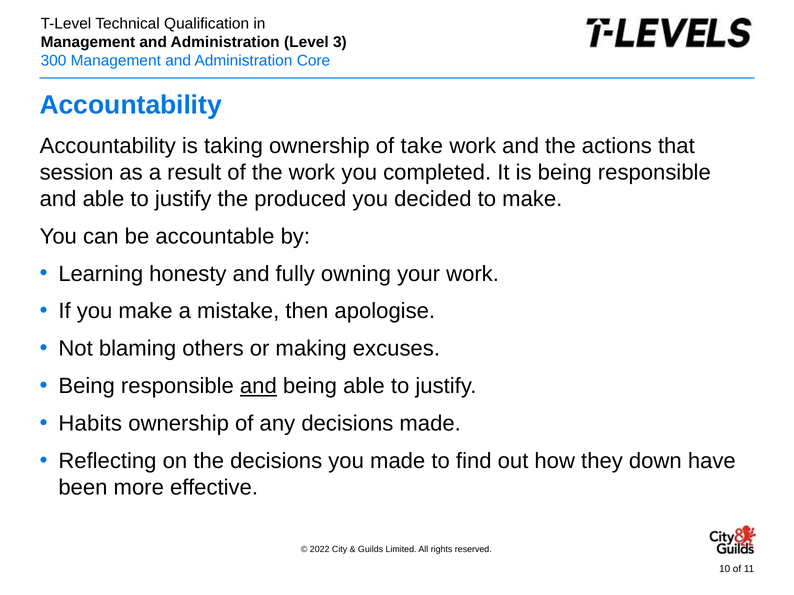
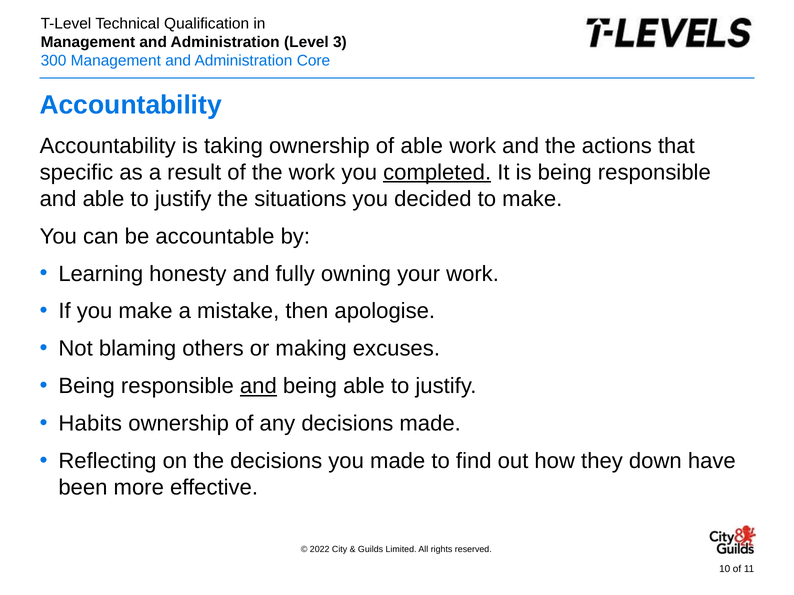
of take: take -> able
session: session -> specific
completed underline: none -> present
produced: produced -> situations
